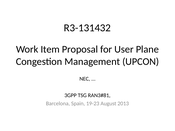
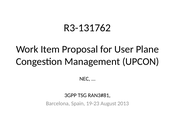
R3-131432: R3-131432 -> R3-131762
